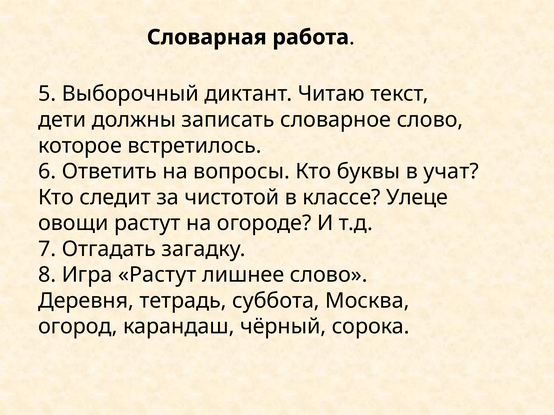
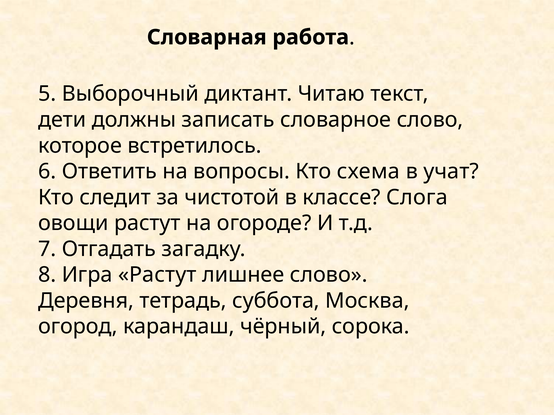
буквы: буквы -> схема
Улеце: Улеце -> Слога
